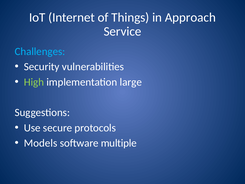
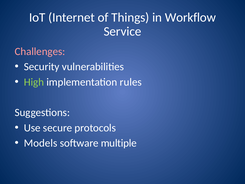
Approach: Approach -> Workflow
Challenges colour: light blue -> pink
large: large -> rules
